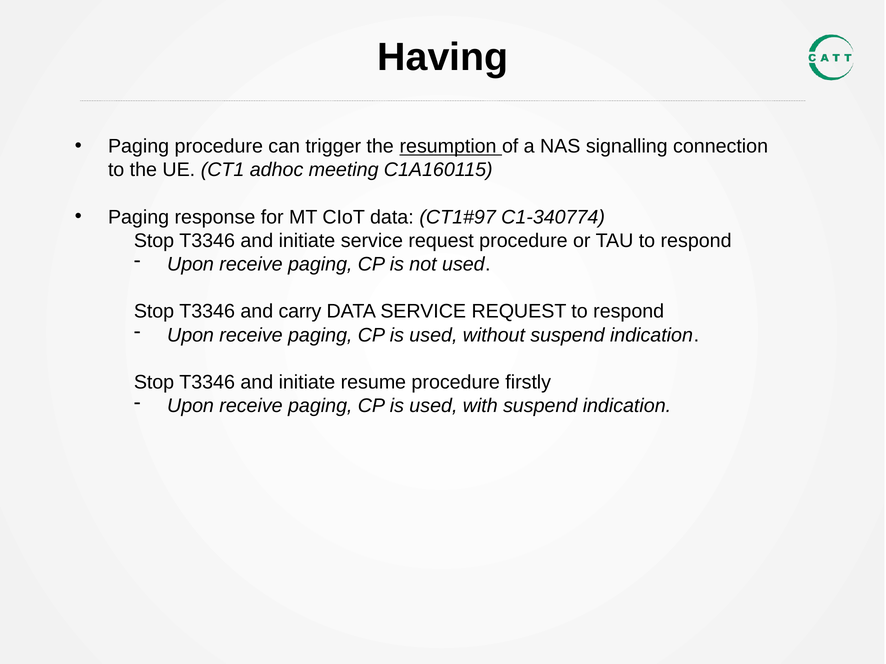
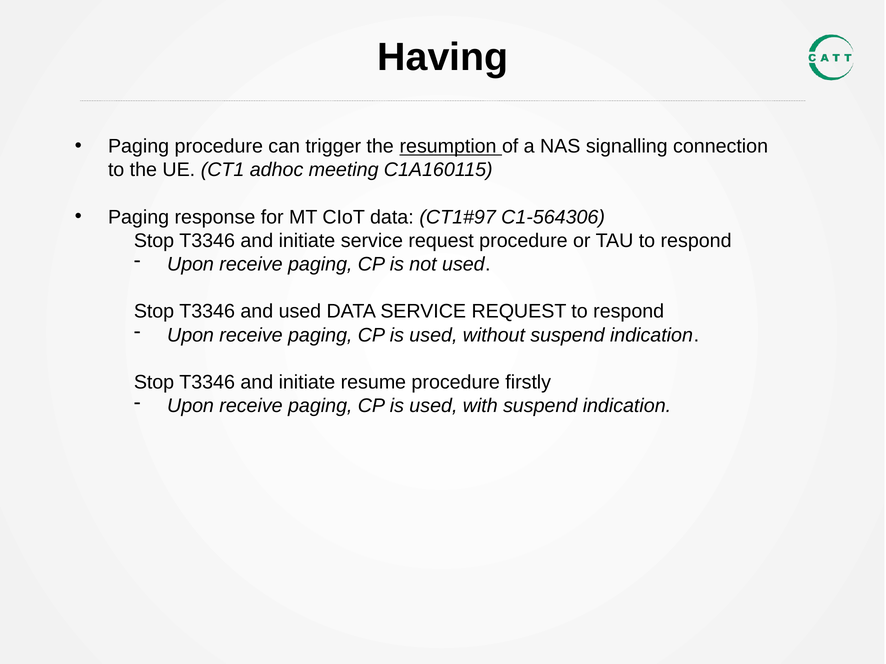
C1-340774: C1-340774 -> C1-564306
and carry: carry -> used
